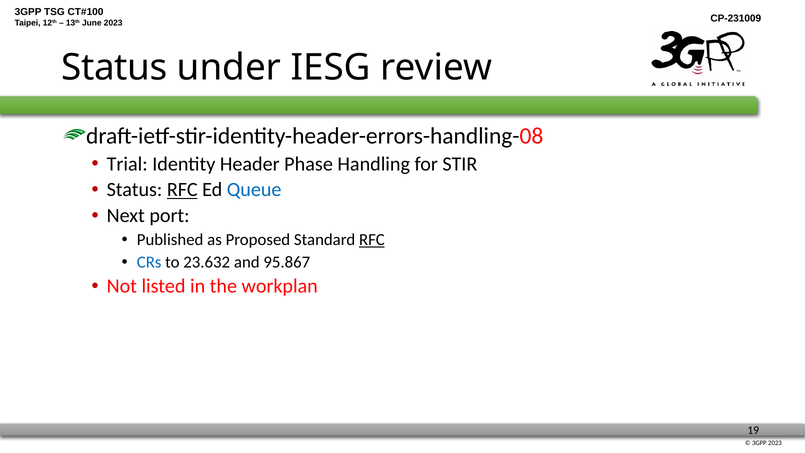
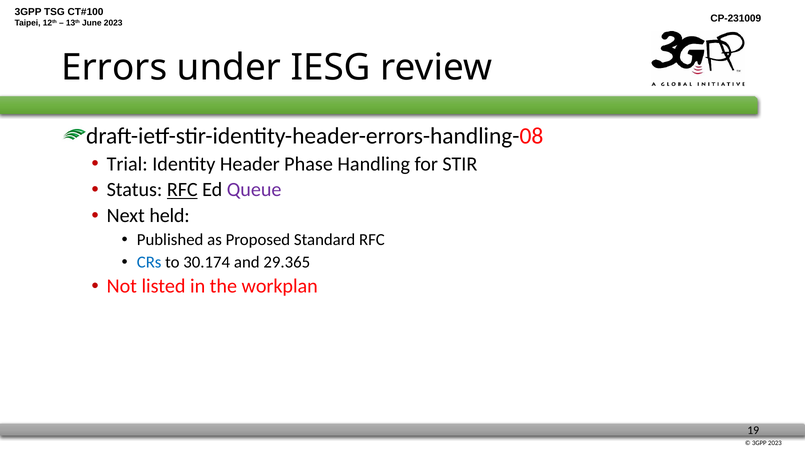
Status at (114, 68): Status -> Errors
Queue colour: blue -> purple
port: port -> held
RFC at (372, 240) underline: present -> none
23.632: 23.632 -> 30.174
95.867: 95.867 -> 29.365
